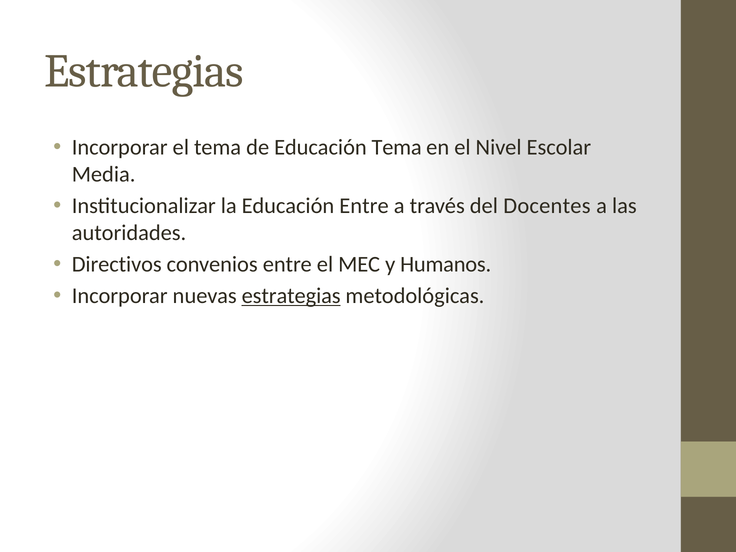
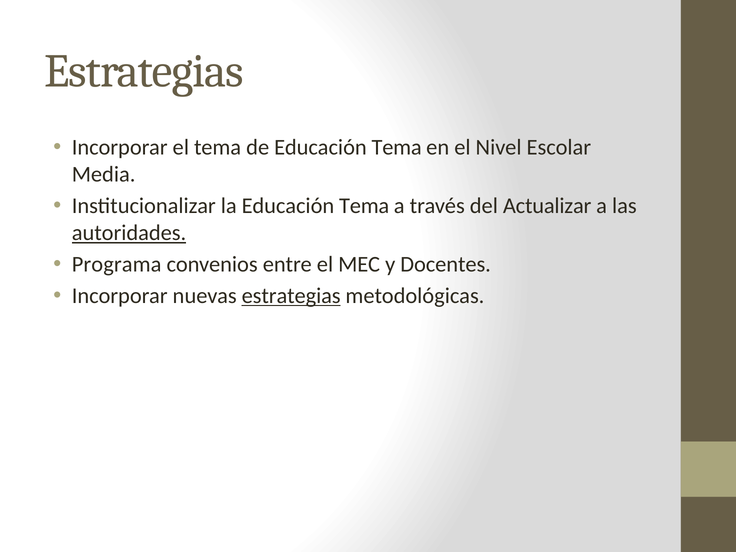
la Educación Entre: Entre -> Tema
Docentes: Docentes -> Actualizar
autoridades underline: none -> present
Directivos: Directivos -> Programa
Humanos: Humanos -> Docentes
